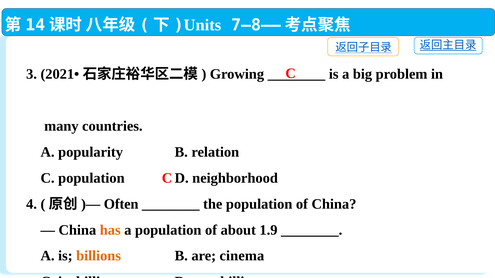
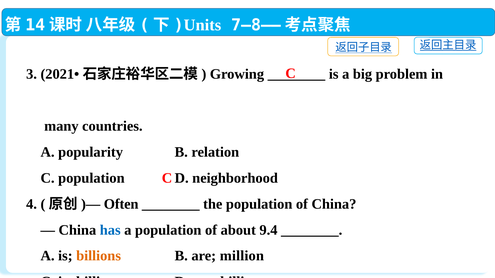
has colour: orange -> blue
1.9: 1.9 -> 9.4
cinema: cinema -> million
